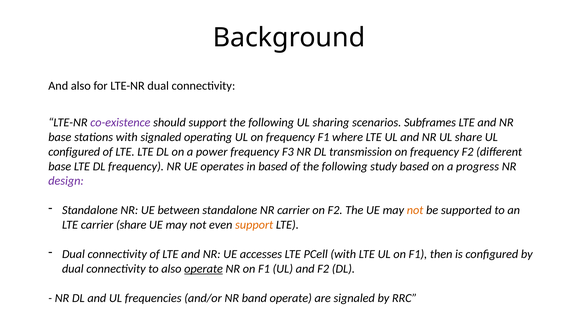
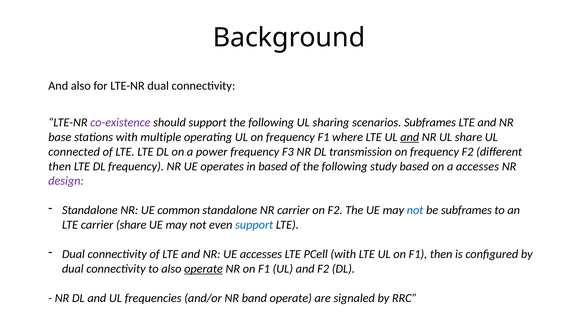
with signaled: signaled -> multiple
and at (410, 137) underline: none -> present
configured at (74, 152): configured -> connected
base at (60, 166): base -> then
a progress: progress -> accesses
between: between -> common
not at (415, 210) colour: orange -> blue
be supported: supported -> subframes
support at (254, 225) colour: orange -> blue
